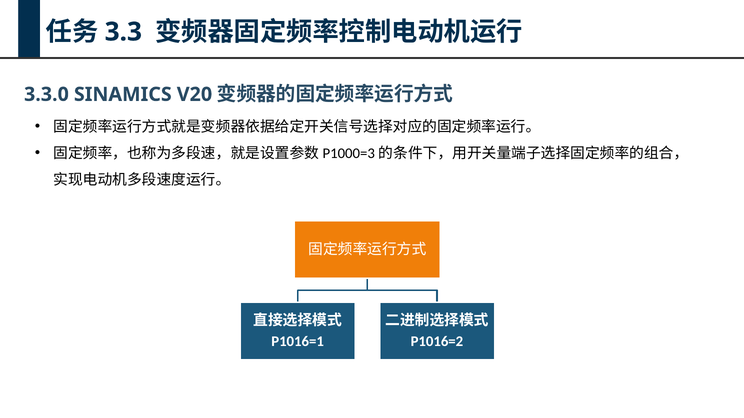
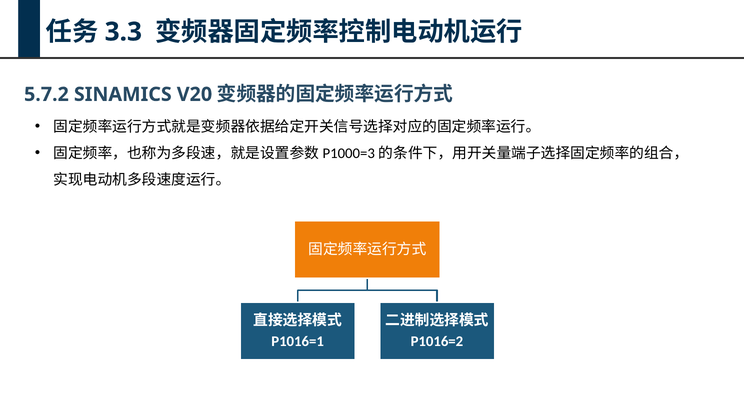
3.3.0: 3.3.0 -> 5.7.2
